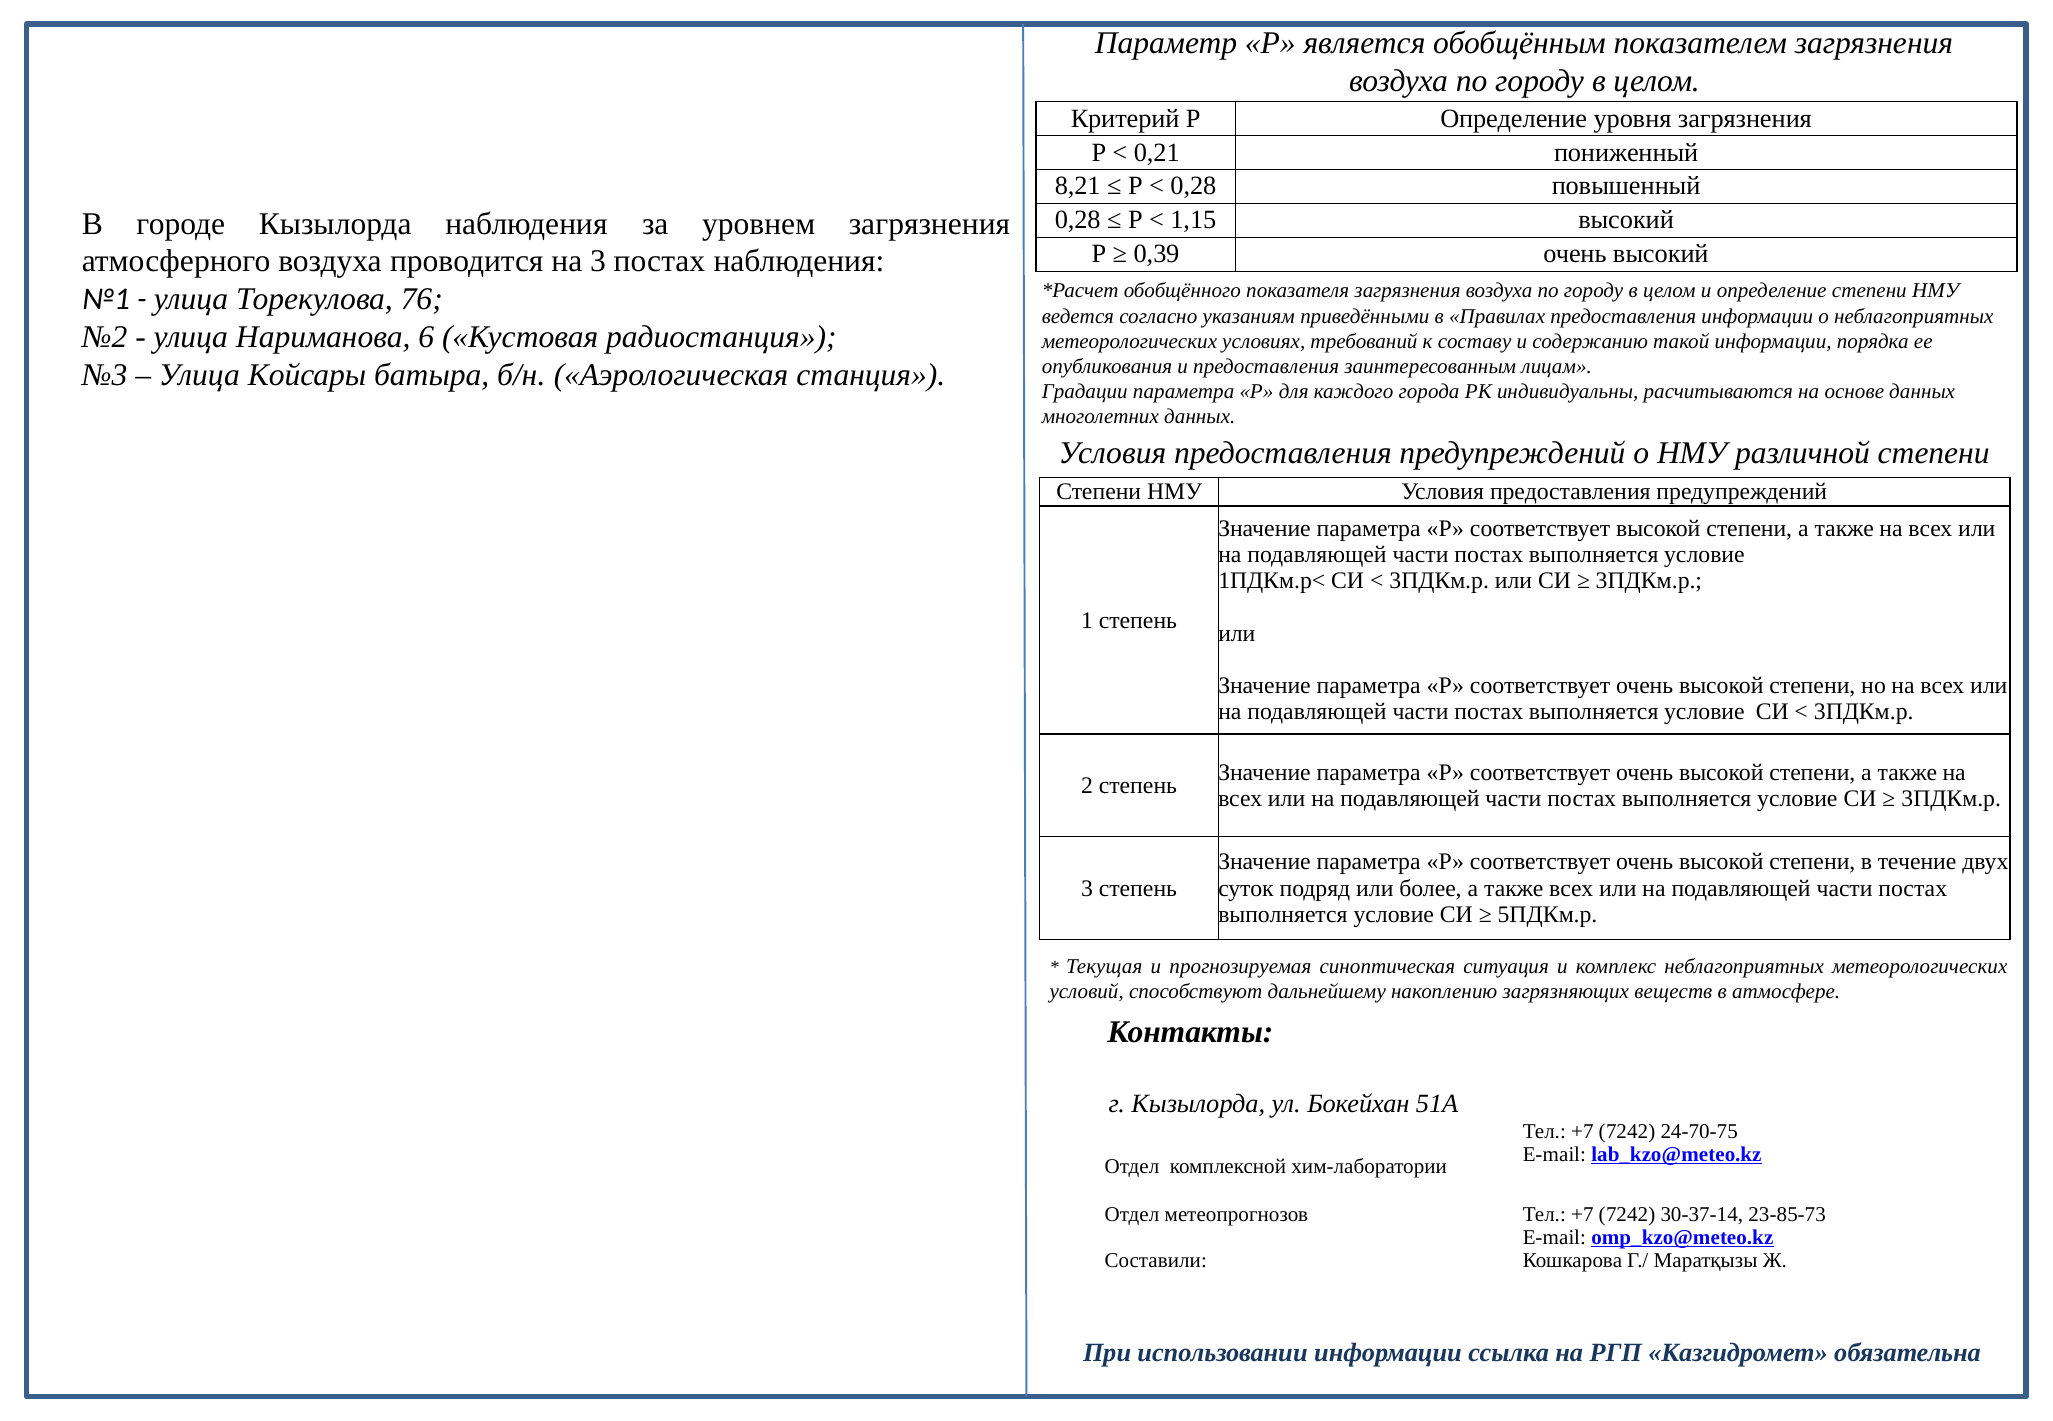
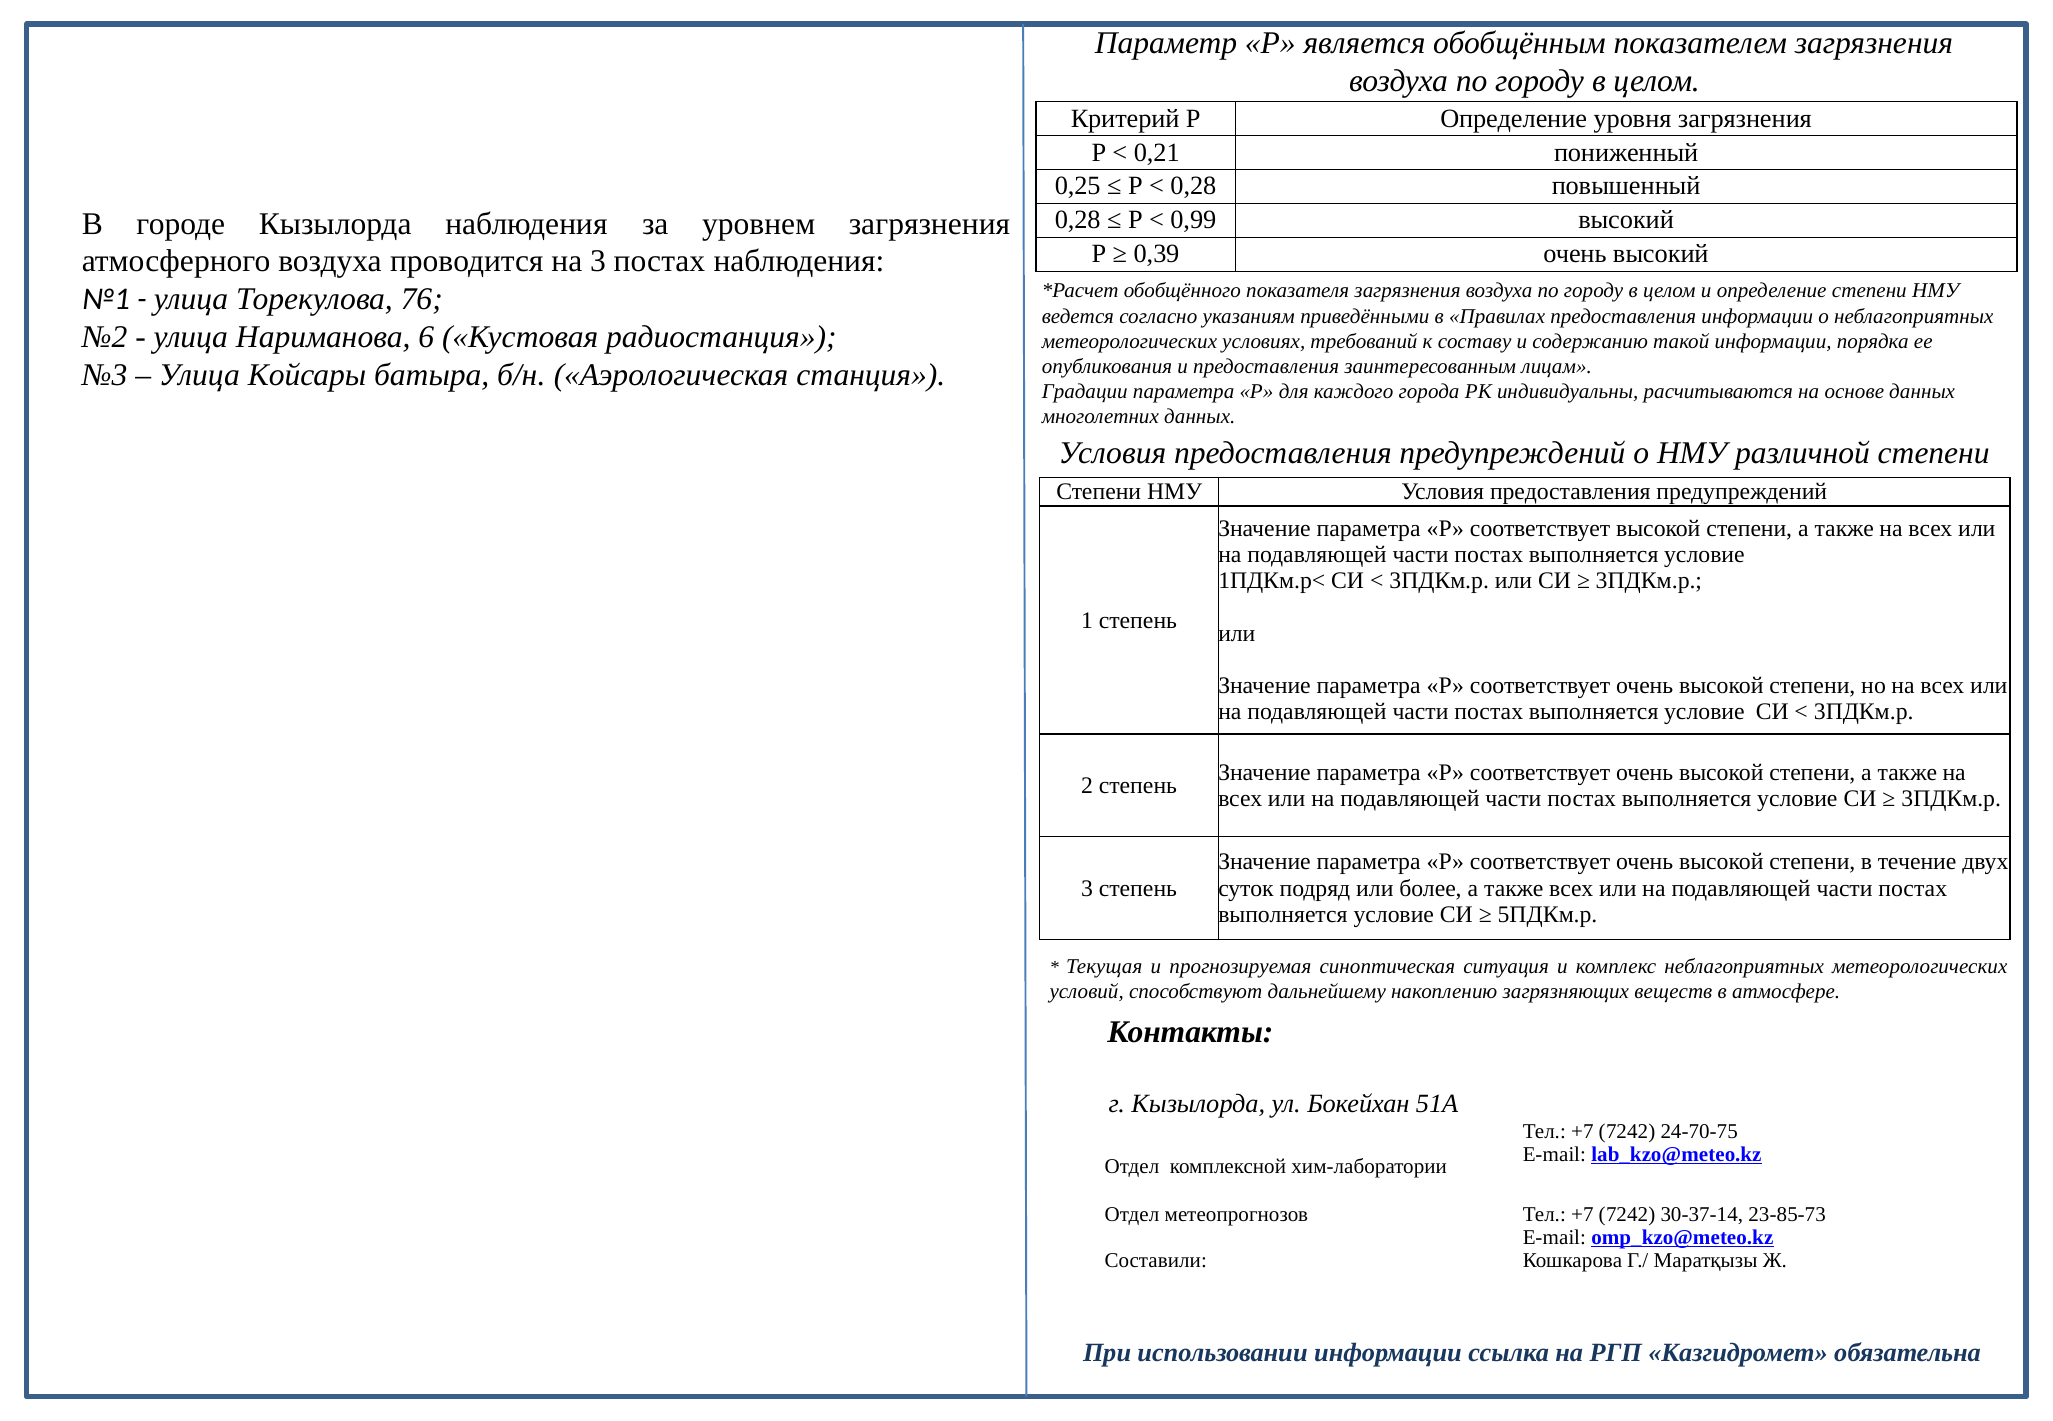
8,21: 8,21 -> 0,25
1,15: 1,15 -> 0,99
